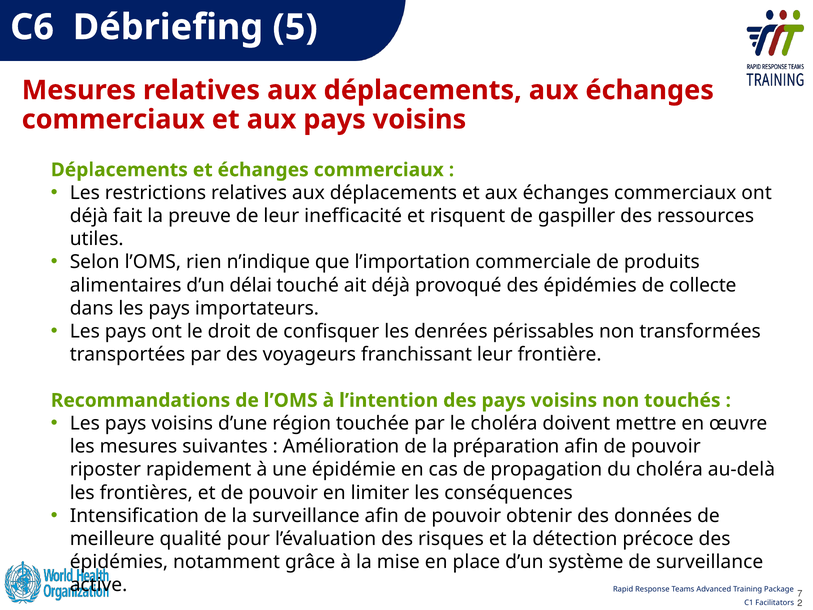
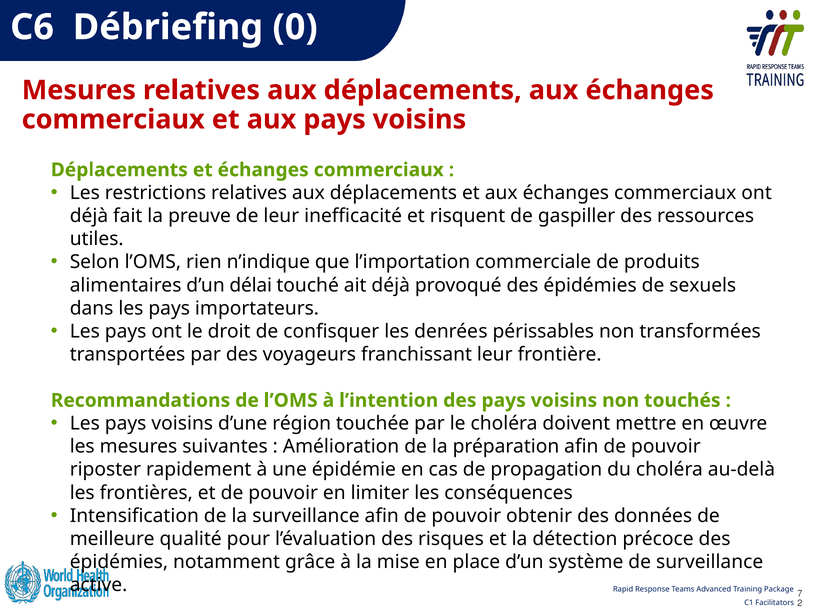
5: 5 -> 0
collecte: collecte -> sexuels
